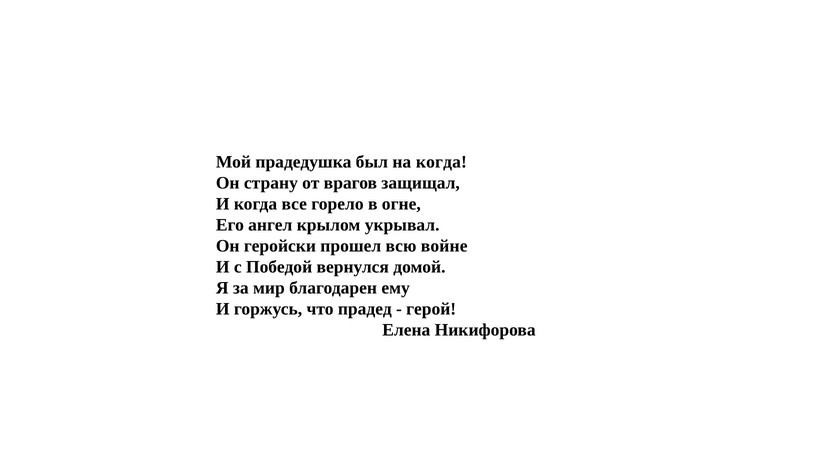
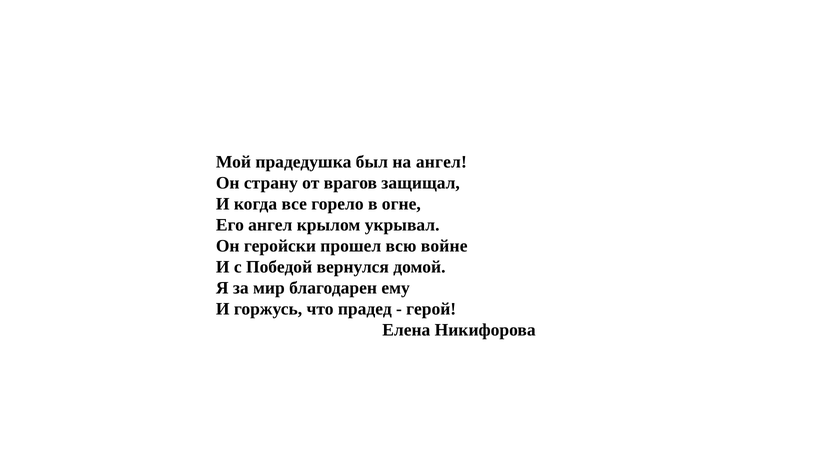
на когда: когда -> ангел
